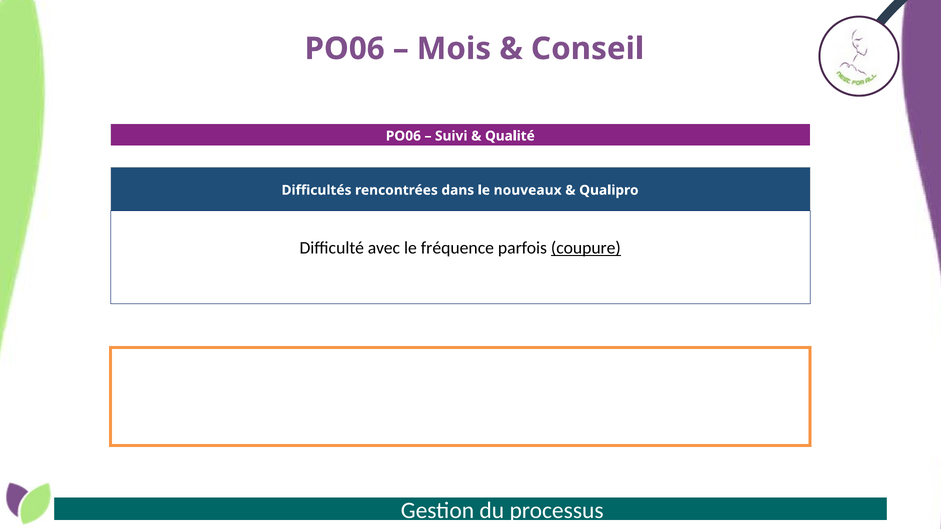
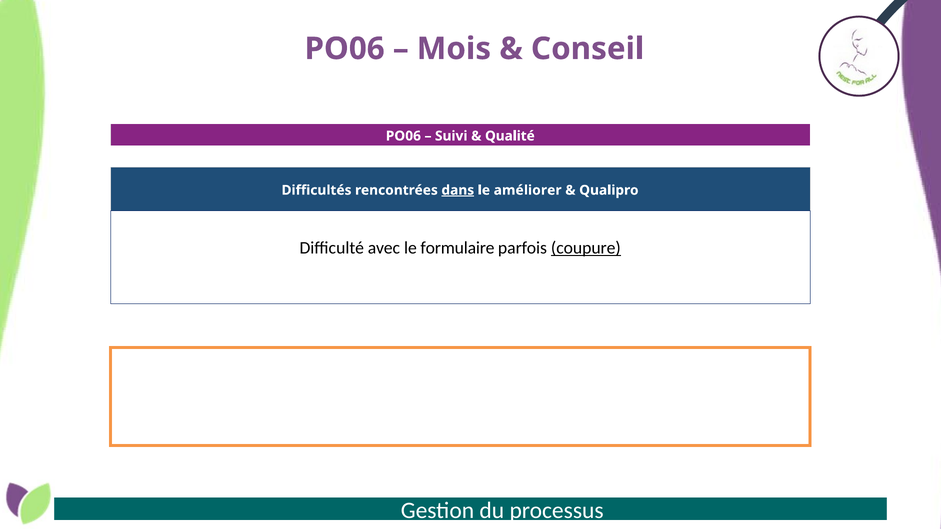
dans underline: none -> present
nouveaux: nouveaux -> améliorer
fréquence: fréquence -> formulaire
